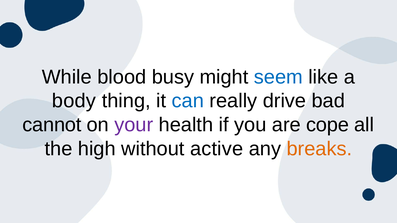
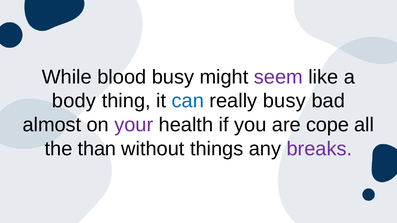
seem colour: blue -> purple
really drive: drive -> busy
cannot: cannot -> almost
high: high -> than
active: active -> things
breaks colour: orange -> purple
